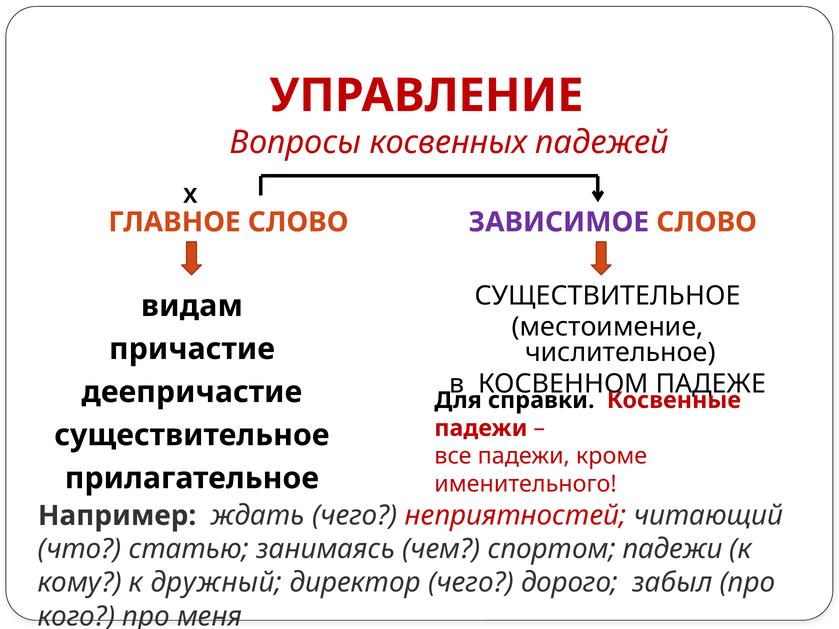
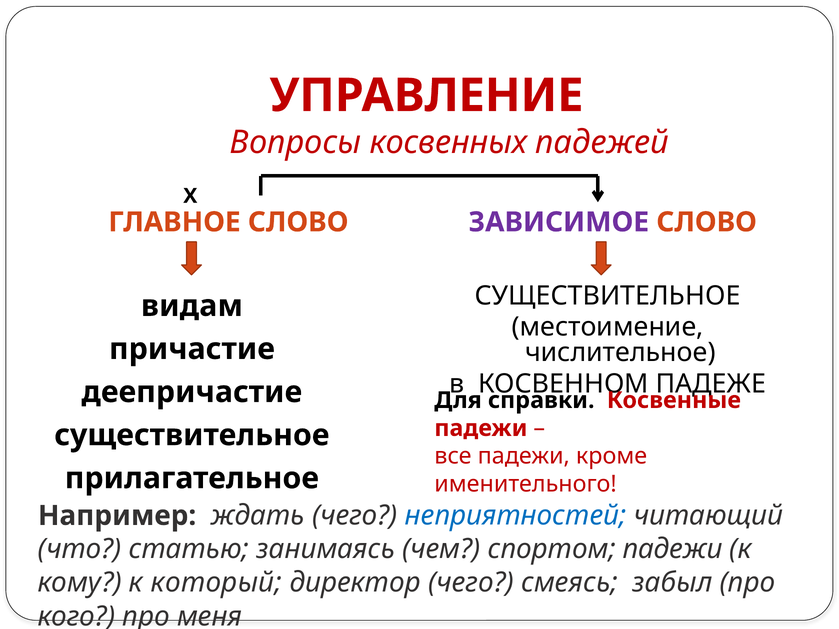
неприятностей colour: red -> blue
дружный: дружный -> который
дорого: дорого -> смеясь
